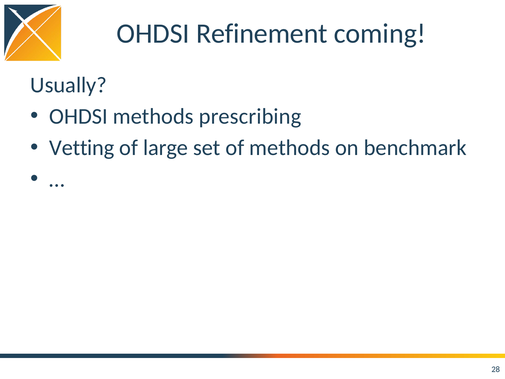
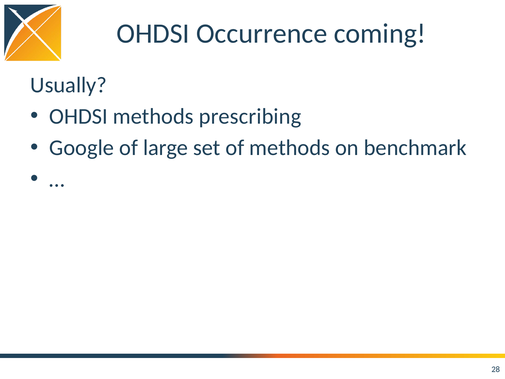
Refinement: Refinement -> Occurrence
Vetting: Vetting -> Google
